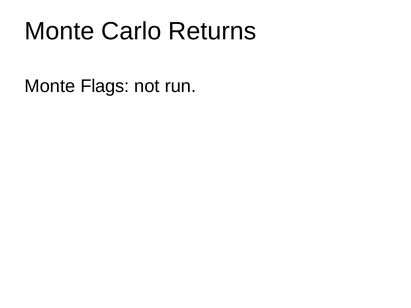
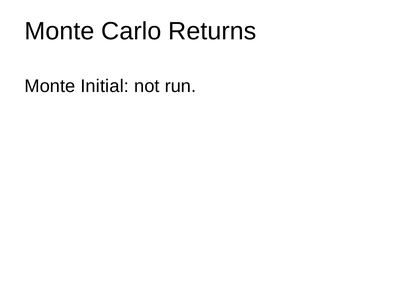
Flags: Flags -> Initial
